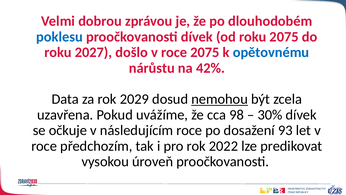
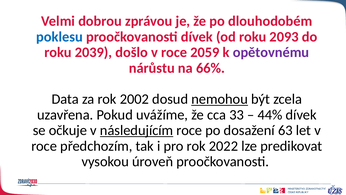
roku 2075: 2075 -> 2093
2027: 2027 -> 2039
roce 2075: 2075 -> 2059
opětovnému colour: blue -> purple
42%: 42% -> 66%
2029: 2029 -> 2002
98: 98 -> 33
30%: 30% -> 44%
následujícím underline: none -> present
93: 93 -> 63
